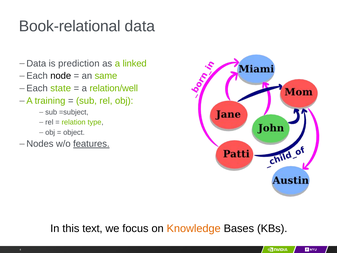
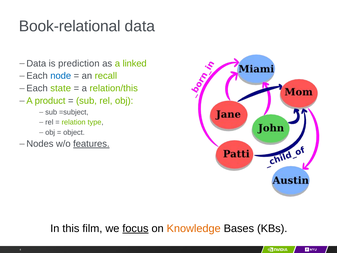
node colour: black -> blue
same: same -> recall
relation/well: relation/well -> relation/this
training: training -> product
text: text -> film
focus underline: none -> present
